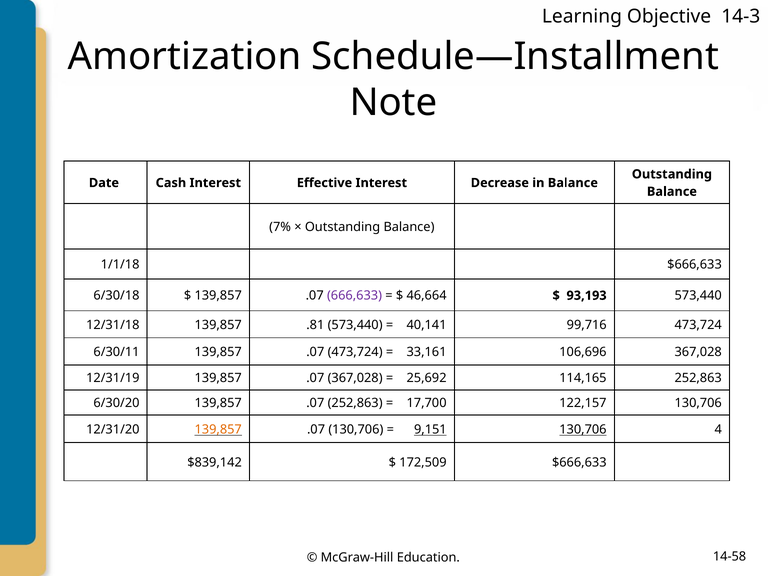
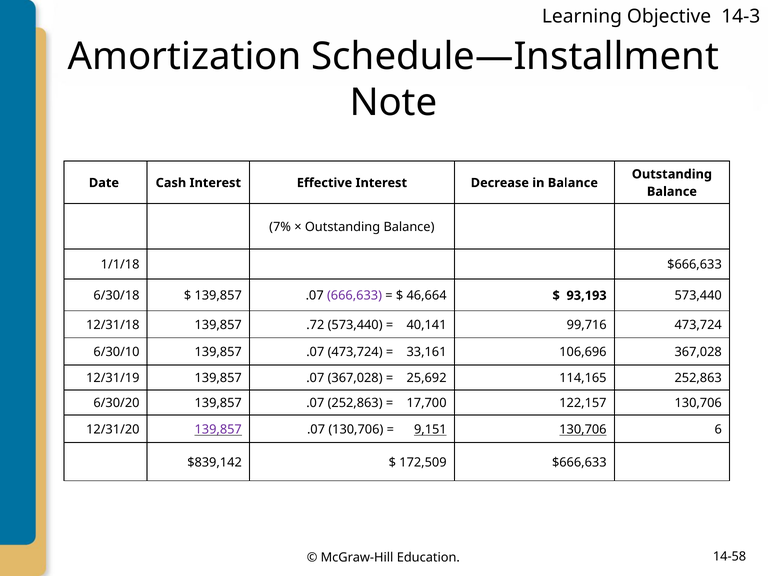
.81: .81 -> .72
6/30/11: 6/30/11 -> 6/30/10
139,857 at (218, 429) colour: orange -> purple
4: 4 -> 6
